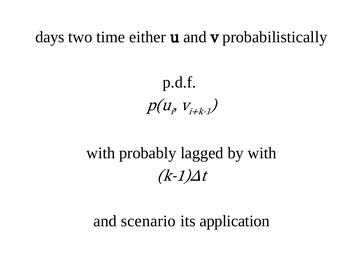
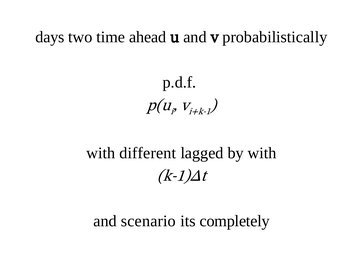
either: either -> ahead
probably: probably -> different
application: application -> completely
